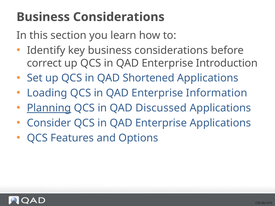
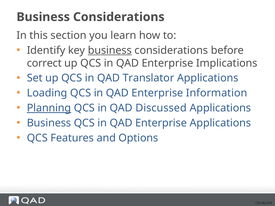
business at (110, 50) underline: none -> present
Introduction: Introduction -> Implications
Shortened: Shortened -> Translator
Consider at (49, 123): Consider -> Business
